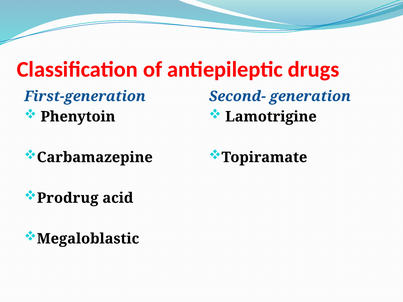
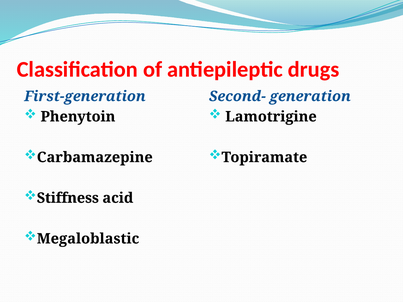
Prodrug: Prodrug -> Stiffness
